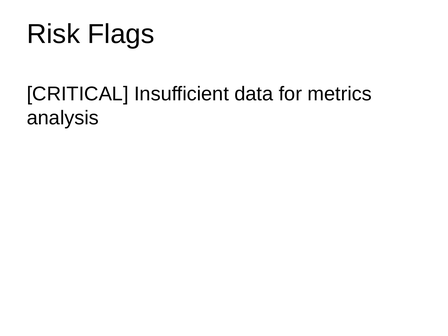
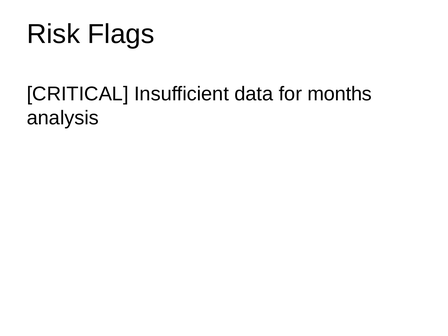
metrics: metrics -> months
